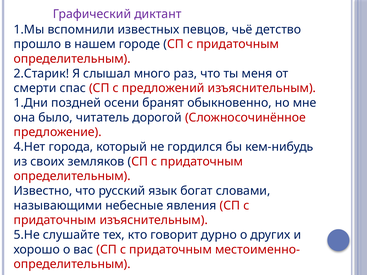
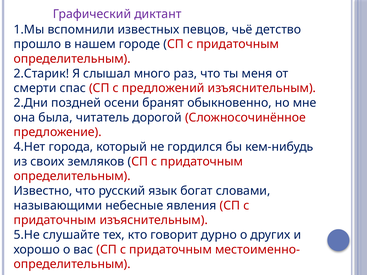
1.Дни: 1.Дни -> 2.Дни
было: было -> была
